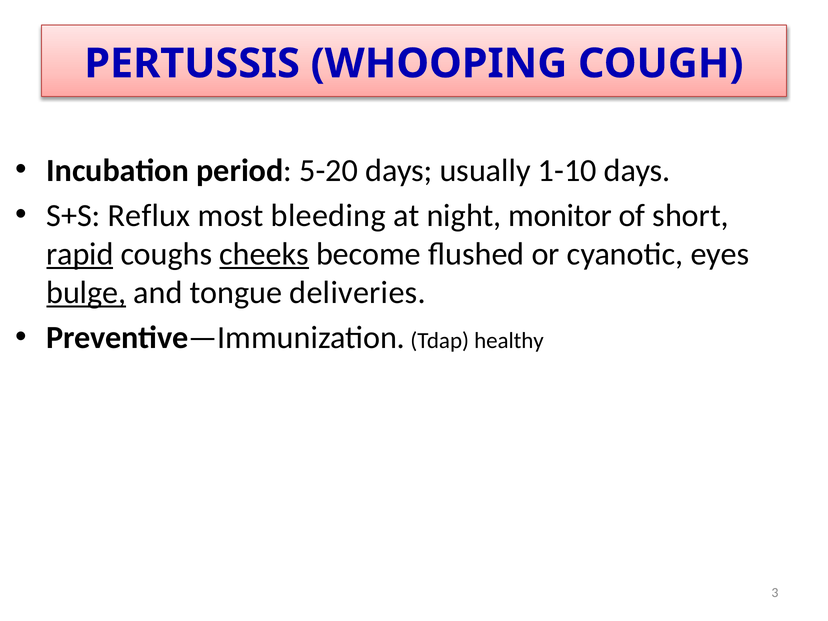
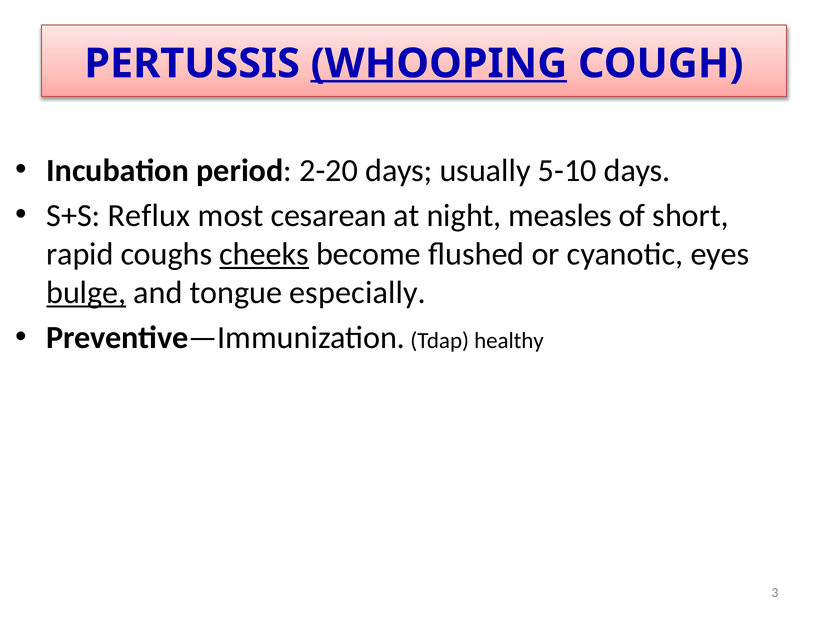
WHOOPING underline: none -> present
5-20: 5-20 -> 2-20
1-10: 1-10 -> 5-10
bleeding: bleeding -> cesarean
monitor: monitor -> measles
rapid underline: present -> none
deliveries: deliveries -> especially
